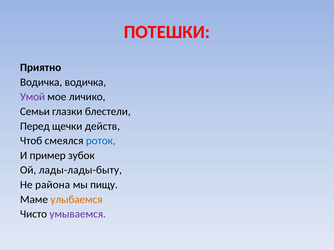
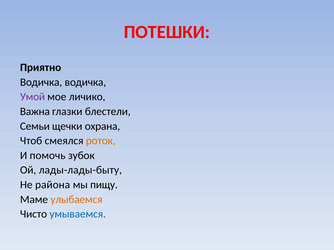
Семьи: Семьи -> Важна
Перед: Перед -> Семьи
действ: действ -> охрана
роток colour: blue -> orange
пример: пример -> помочь
умываемся colour: purple -> blue
